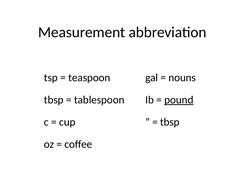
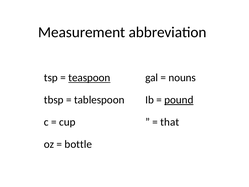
teaspoon underline: none -> present
tbsp at (170, 122): tbsp -> that
coffee: coffee -> bottle
